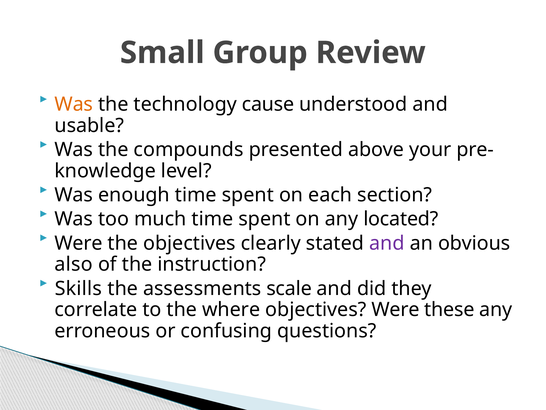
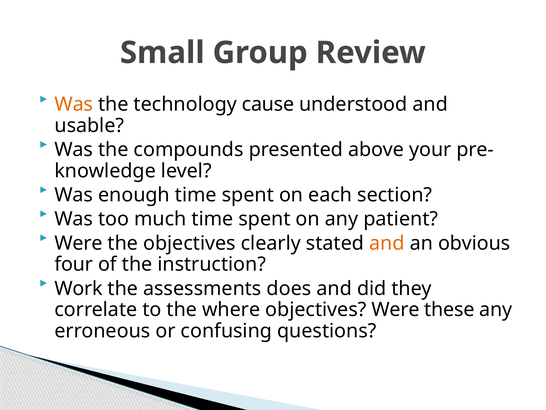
located: located -> patient
and at (387, 243) colour: purple -> orange
also: also -> four
Skills: Skills -> Work
scale: scale -> does
